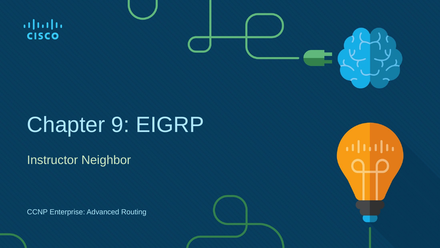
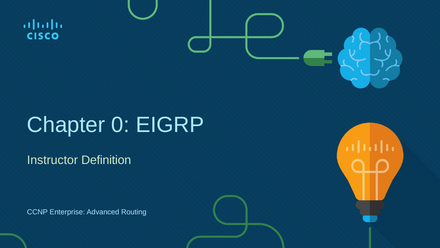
9: 9 -> 0
Neighbor: Neighbor -> Definition
